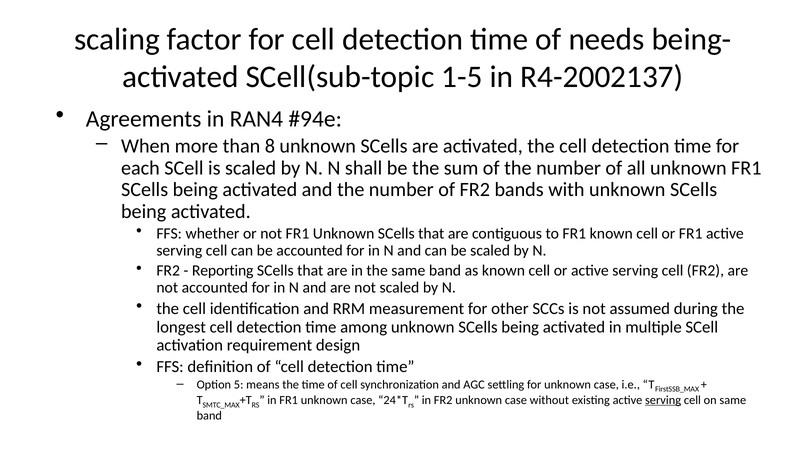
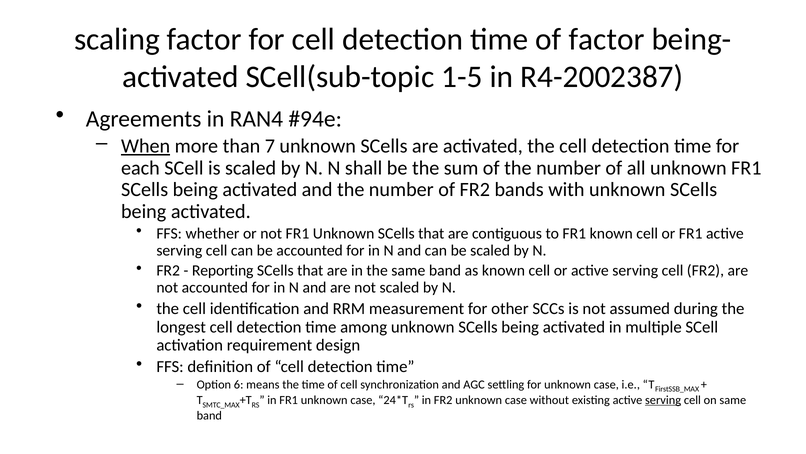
of needs: needs -> factor
R4-2002137: R4-2002137 -> R4-2002387
When underline: none -> present
8: 8 -> 7
5: 5 -> 6
